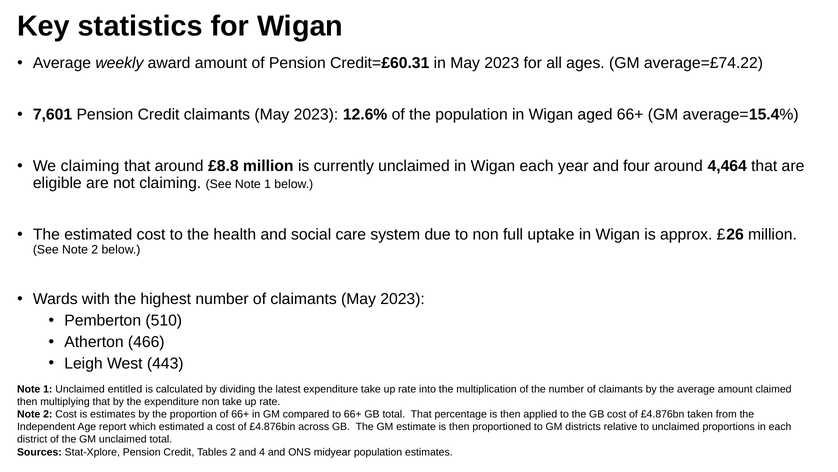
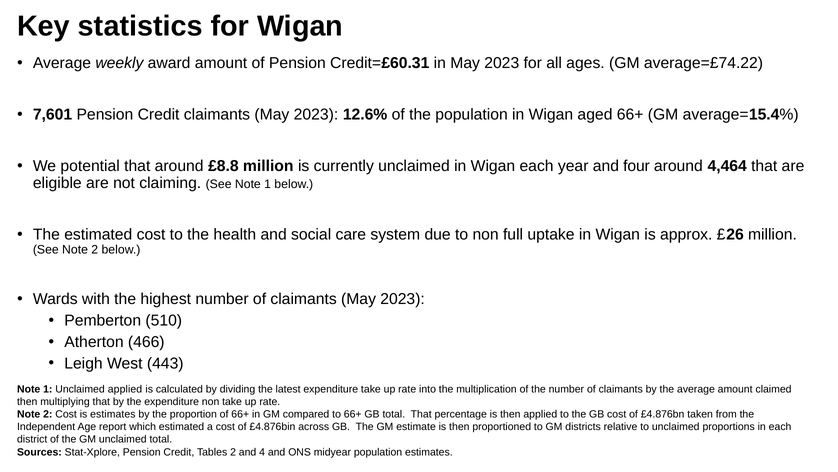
We claiming: claiming -> potential
Unclaimed entitled: entitled -> applied
